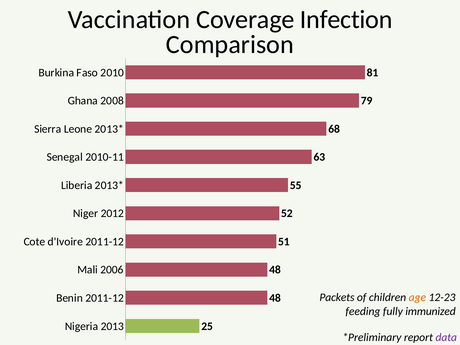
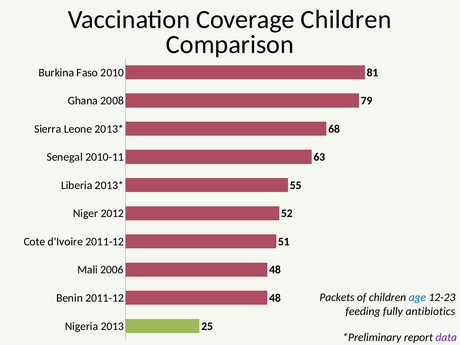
Coverage Infection: Infection -> Children
age colour: orange -> blue
immunized: immunized -> antibiotics
